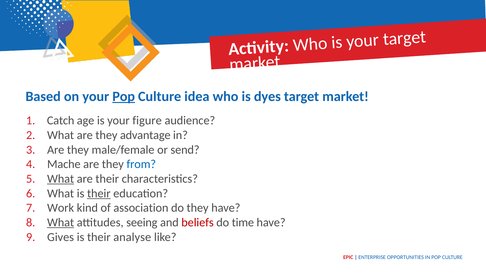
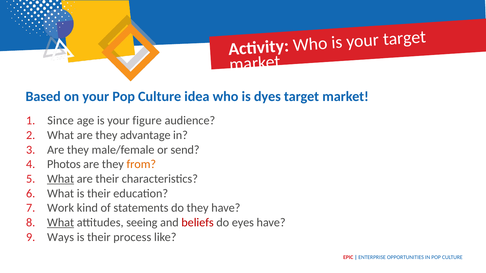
Pop at (124, 97) underline: present -> none
Catch: Catch -> Since
Mache: Mache -> Photos
from colour: blue -> orange
their at (99, 194) underline: present -> none
association: association -> statements
time: time -> eyes
Gives: Gives -> Ways
analyse: analyse -> process
